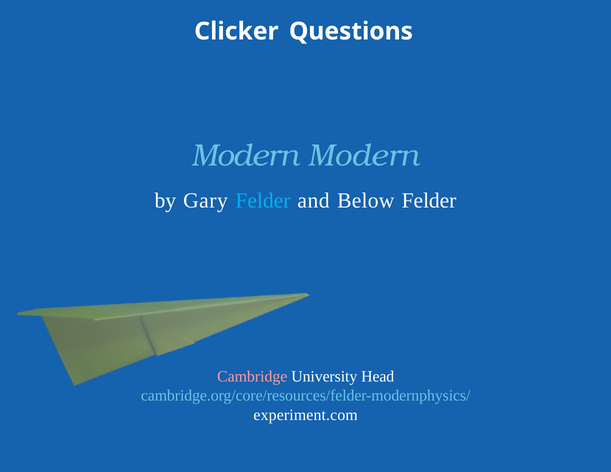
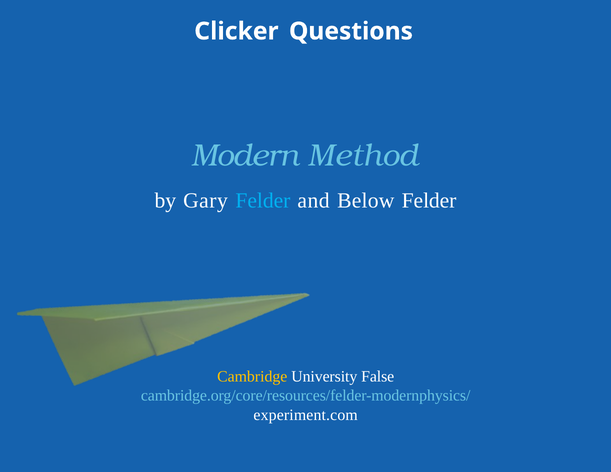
Modern Modern: Modern -> Method
Cambridge colour: pink -> yellow
Head: Head -> False
